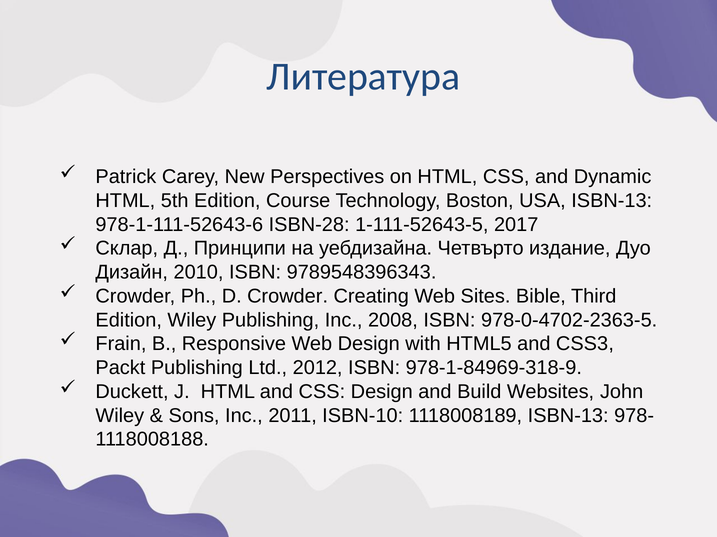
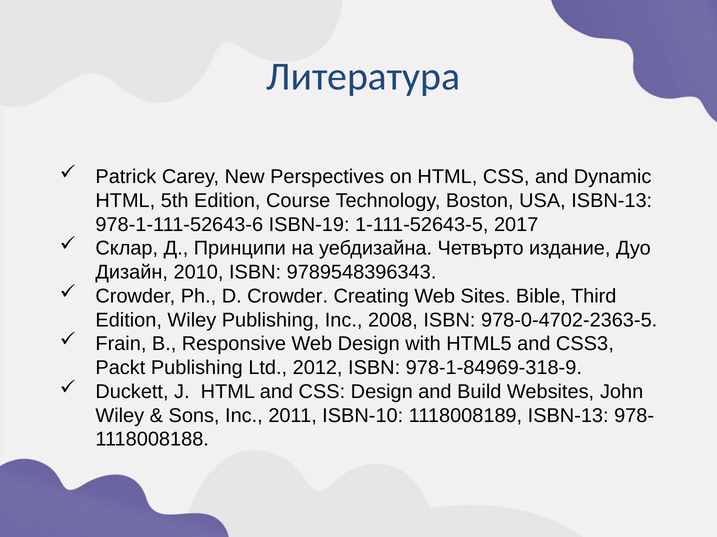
ISBN-28: ISBN-28 -> ISBN-19
